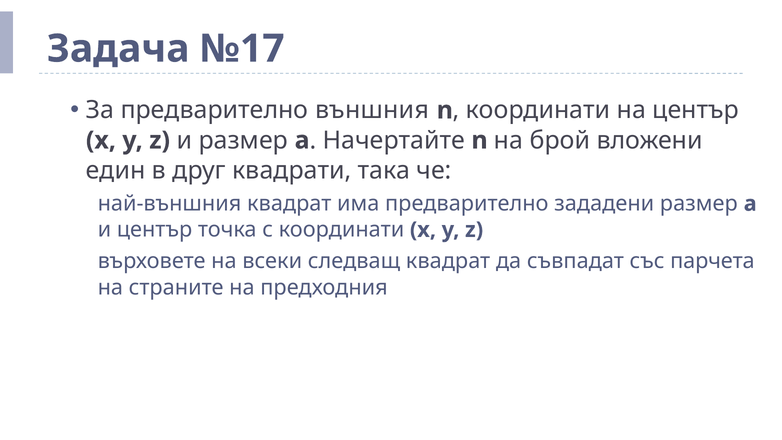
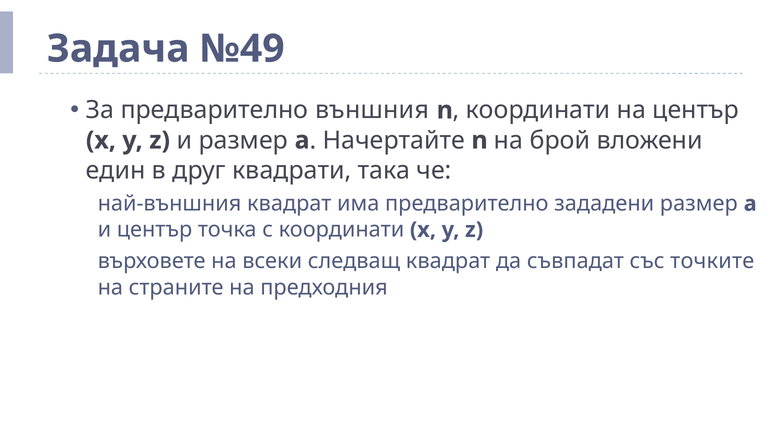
№17: №17 -> №49
парчета: парчета -> точките
